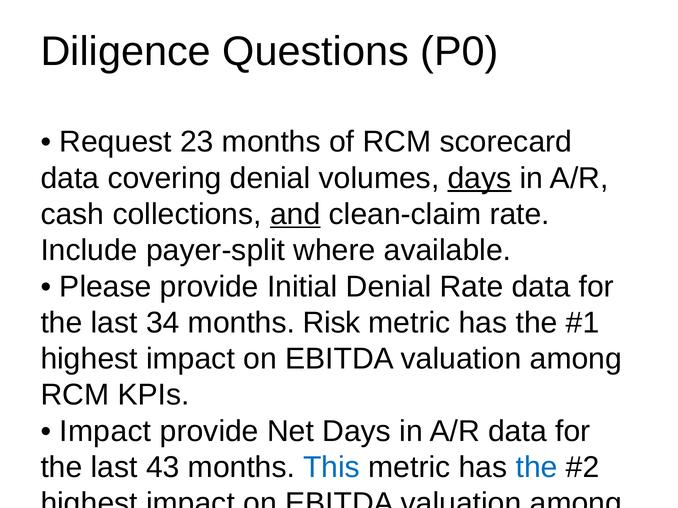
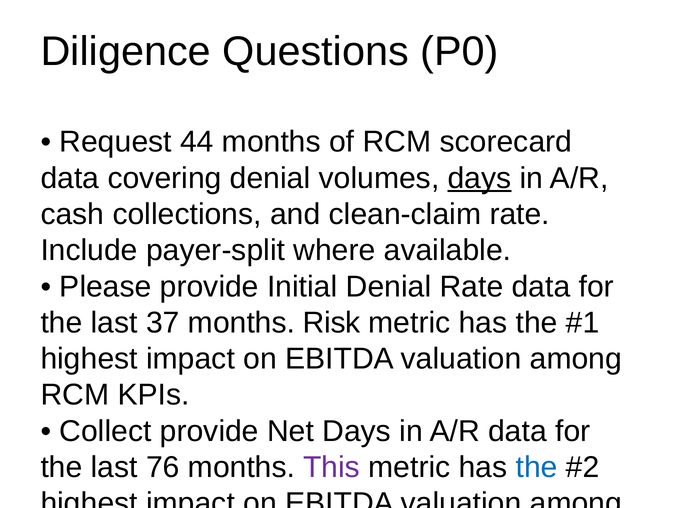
23: 23 -> 44
and underline: present -> none
34: 34 -> 37
Impact at (105, 432): Impact -> Collect
43: 43 -> 76
This at (331, 468) colour: blue -> purple
